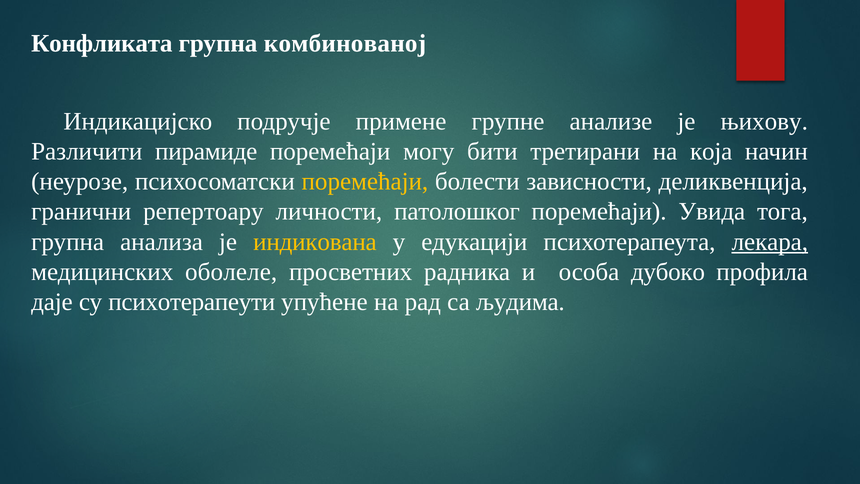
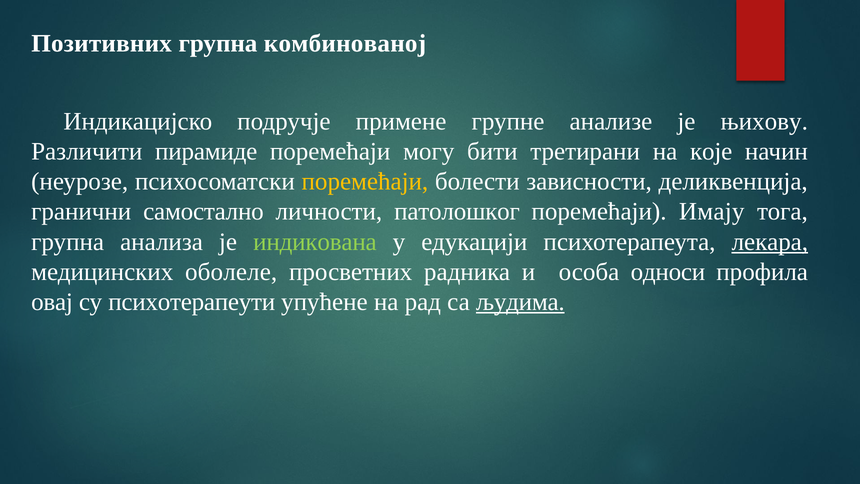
Конфликата: Конфликата -> Позитивних
која: која -> које
репертоару: репертоару -> самостално
Увида: Увида -> Имају
индикована colour: yellow -> light green
дубоко: дубоко -> односи
даје: даје -> овај
људима underline: none -> present
